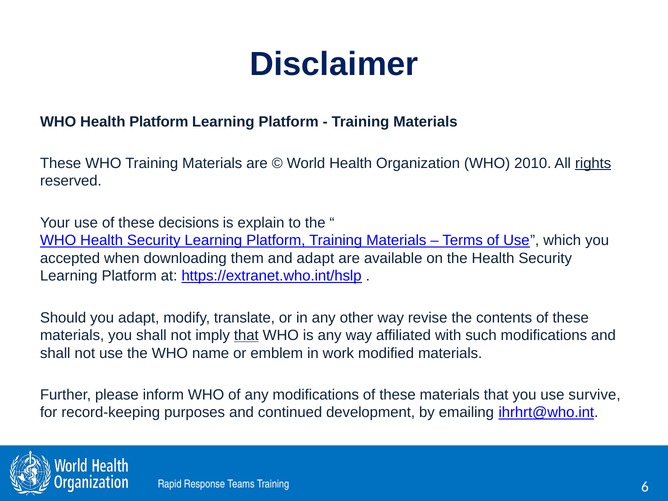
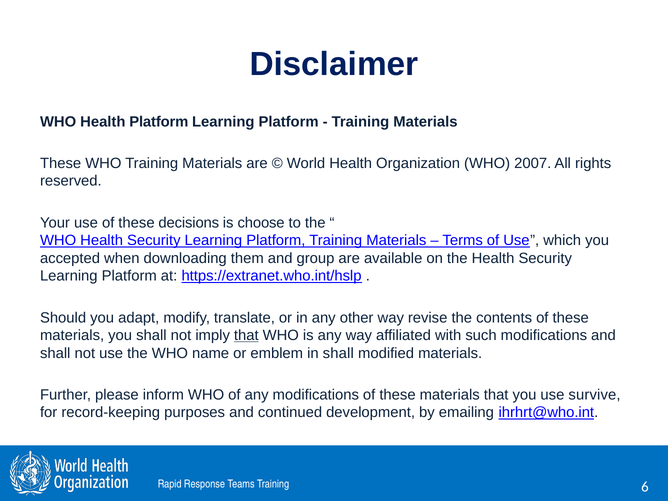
2010: 2010 -> 2007
rights underline: present -> none
explain: explain -> choose
and adapt: adapt -> group
in work: work -> shall
